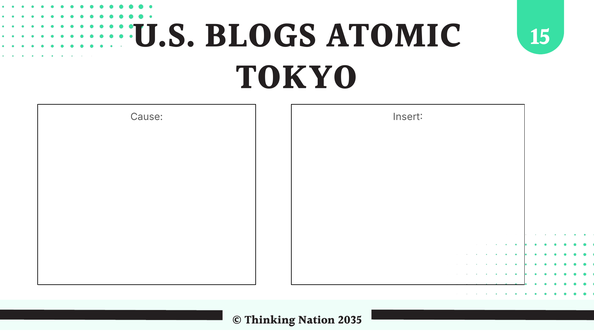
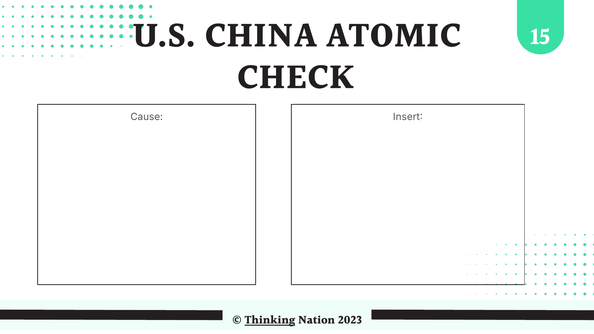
BLOGS: BLOGS -> CHINA
TOKYO: TOKYO -> CHECK
Thinking underline: none -> present
2035: 2035 -> 2023
